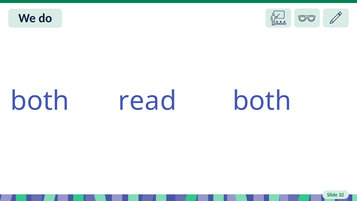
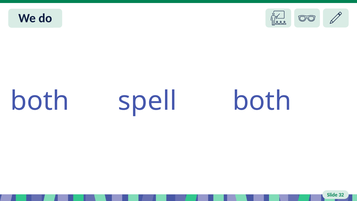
read: read -> spell
